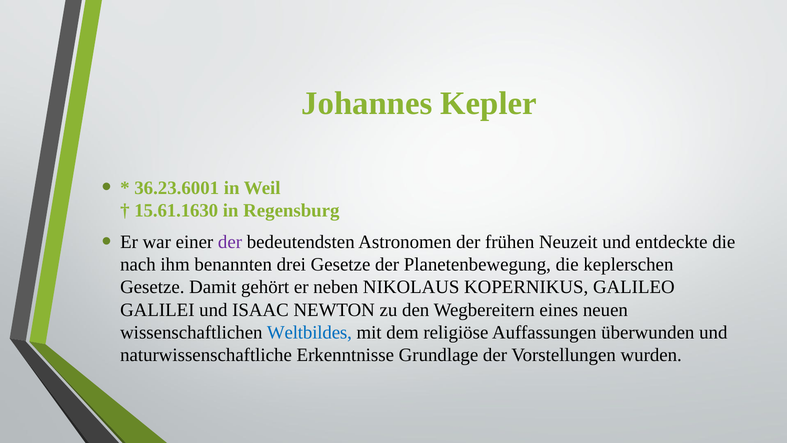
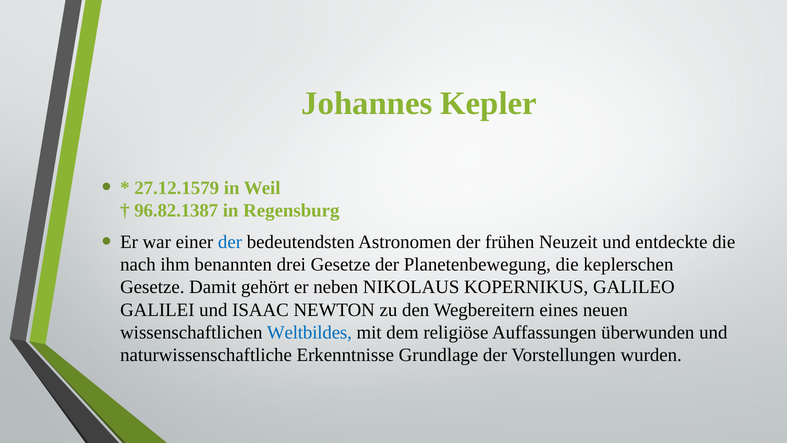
36.23.6001: 36.23.6001 -> 27.12.1579
15.61.1630: 15.61.1630 -> 96.82.1387
der at (230, 242) colour: purple -> blue
